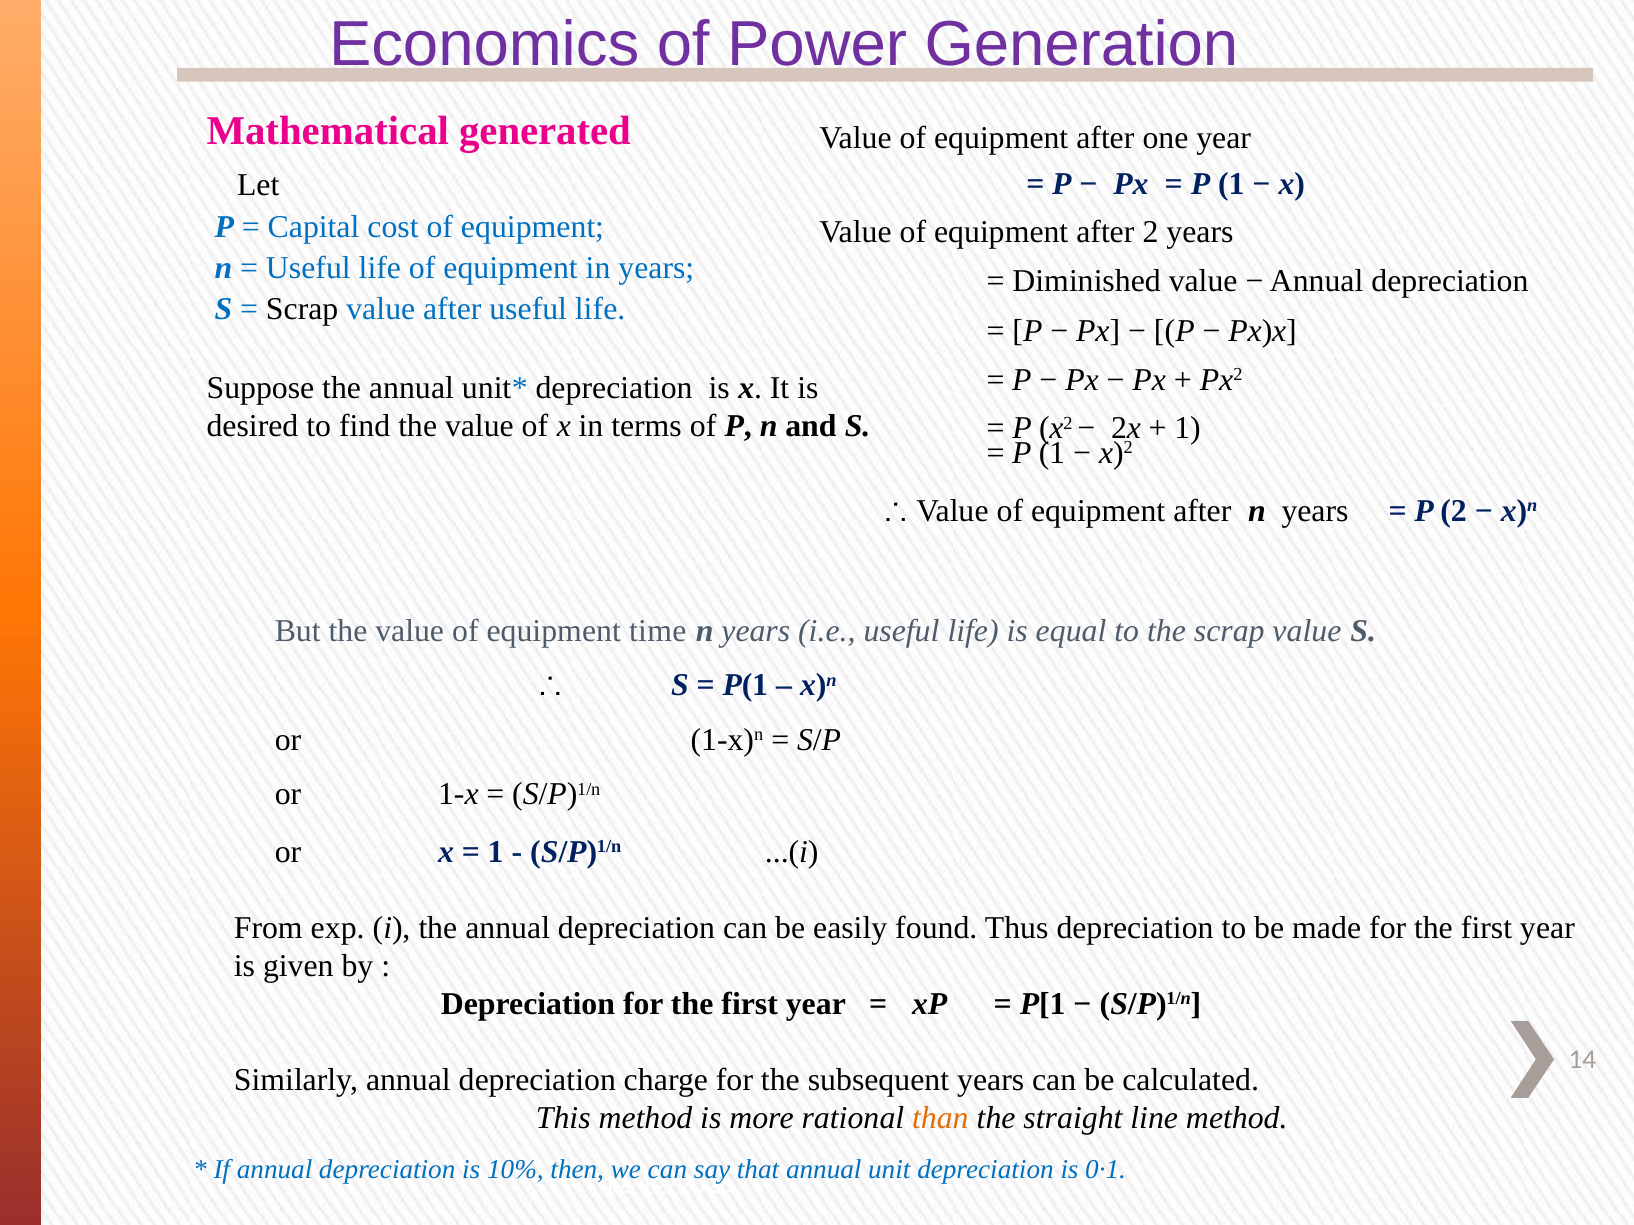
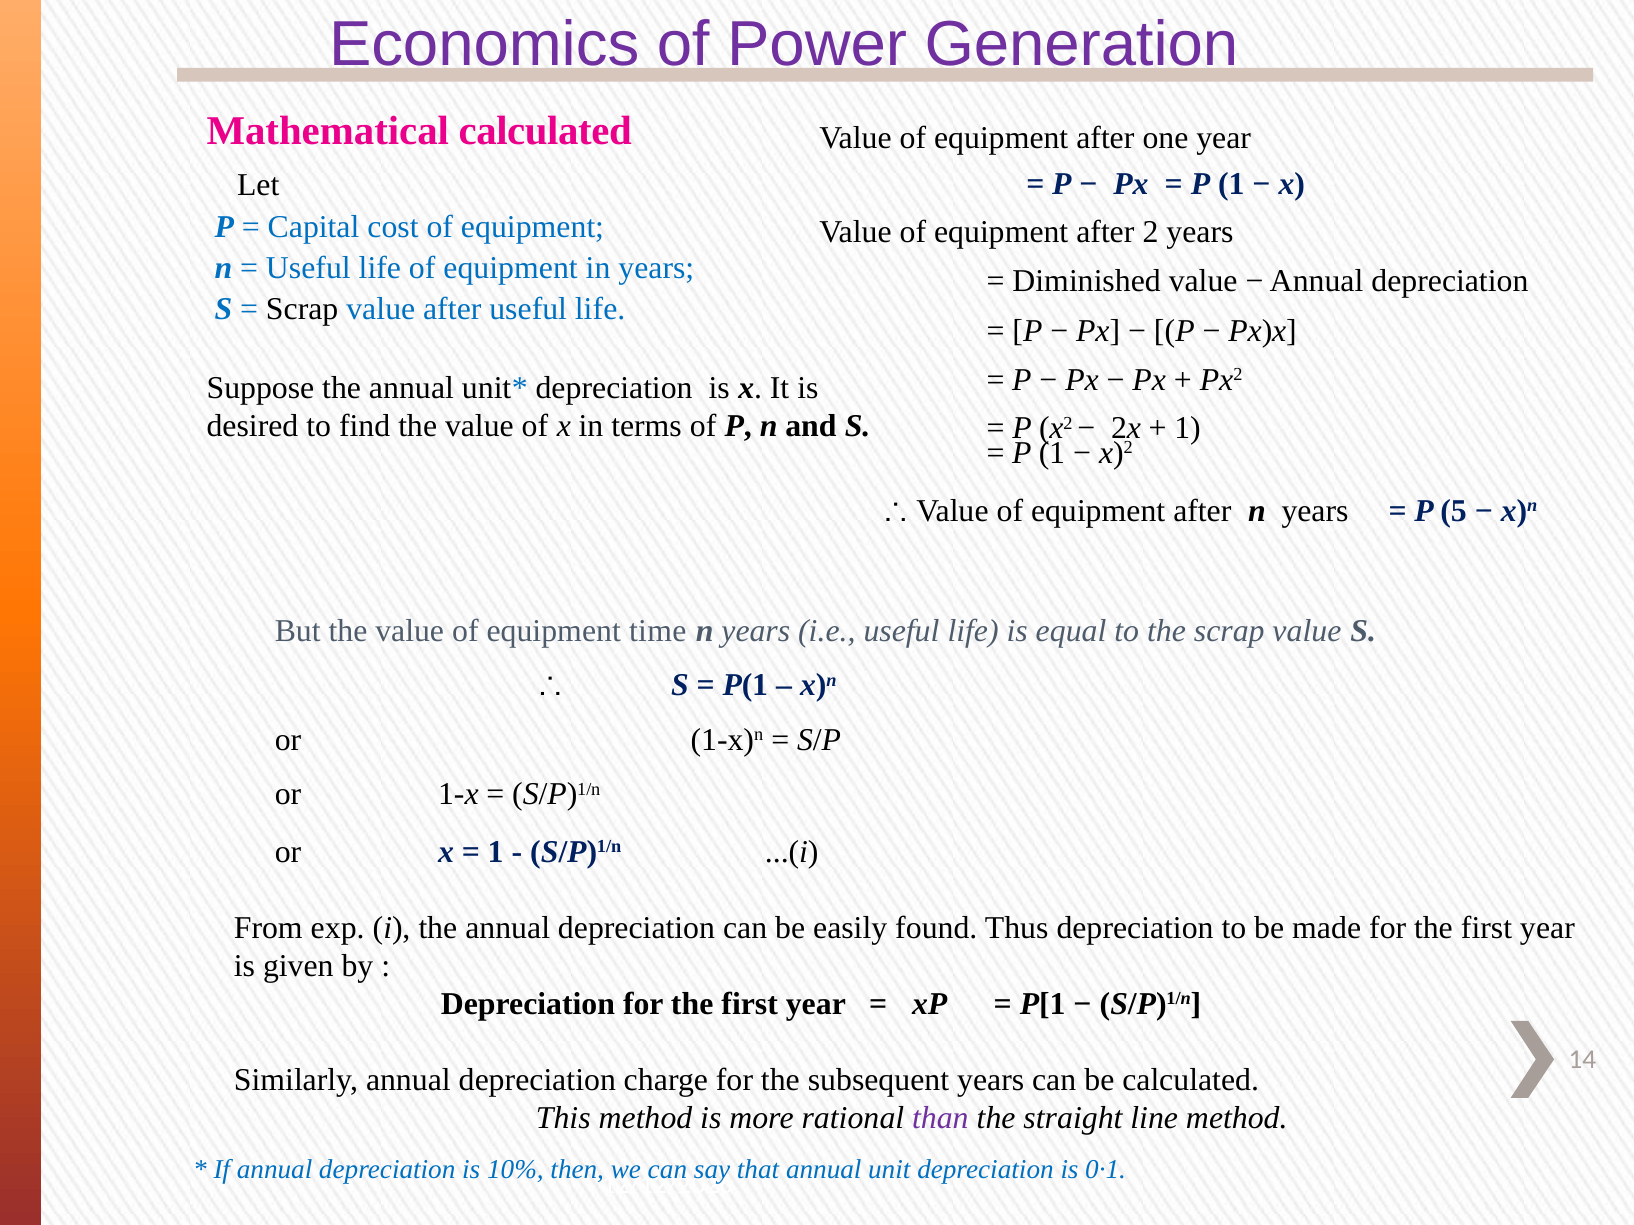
Mathematical generated: generated -> calculated
P 2: 2 -> 5
than colour: orange -> purple
